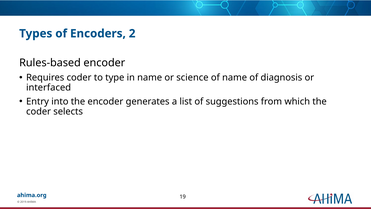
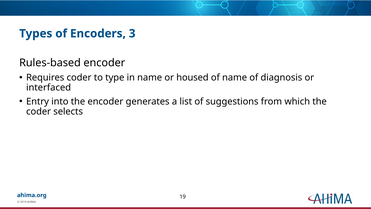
2: 2 -> 3
science: science -> housed
